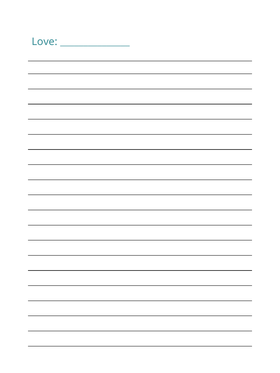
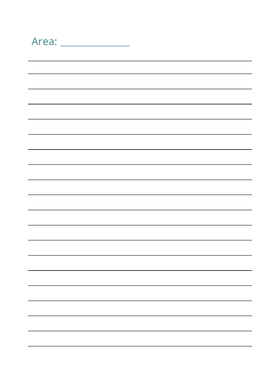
Love: Love -> Area
